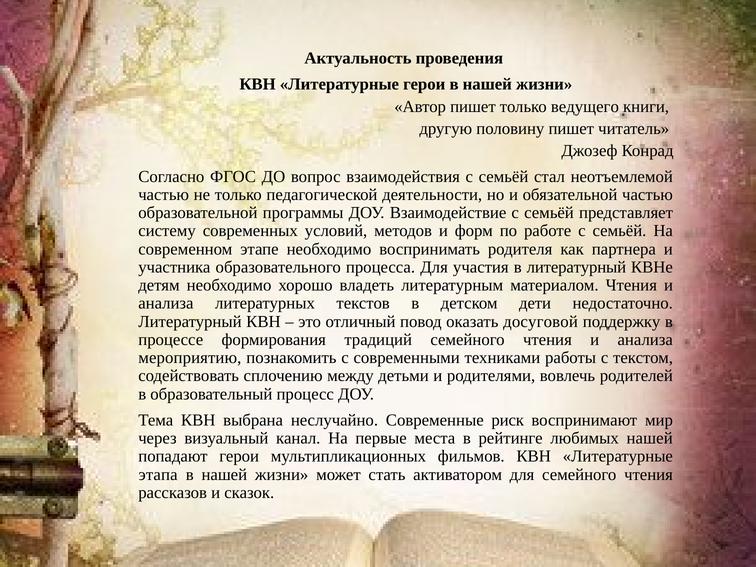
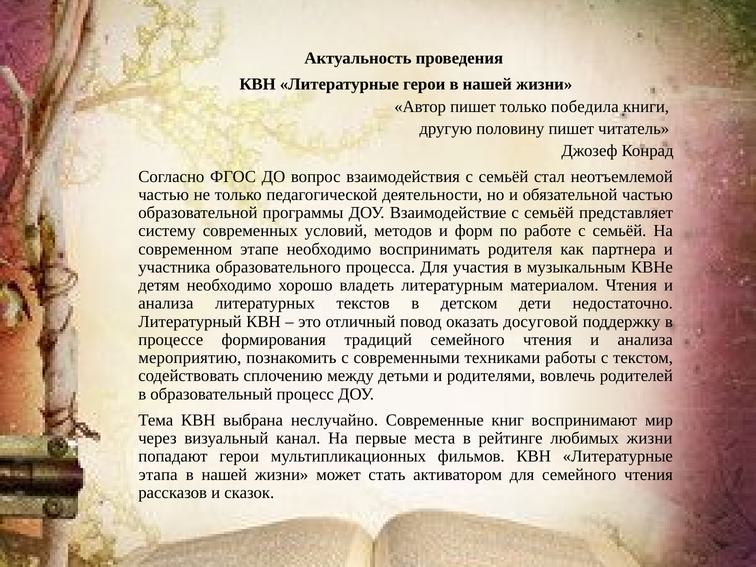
ведущего: ведущего -> победила
в литературный: литературный -> музыкальным
риск: риск -> книг
любимых нашей: нашей -> жизни
